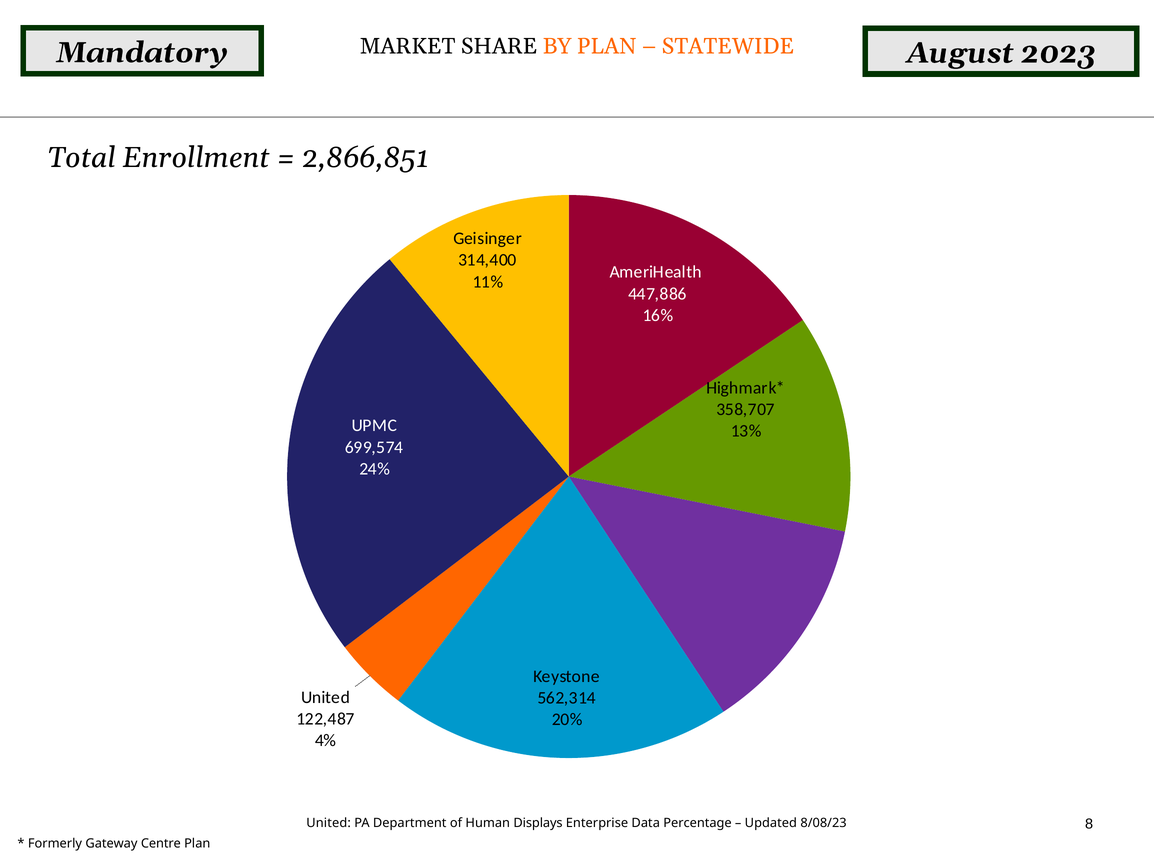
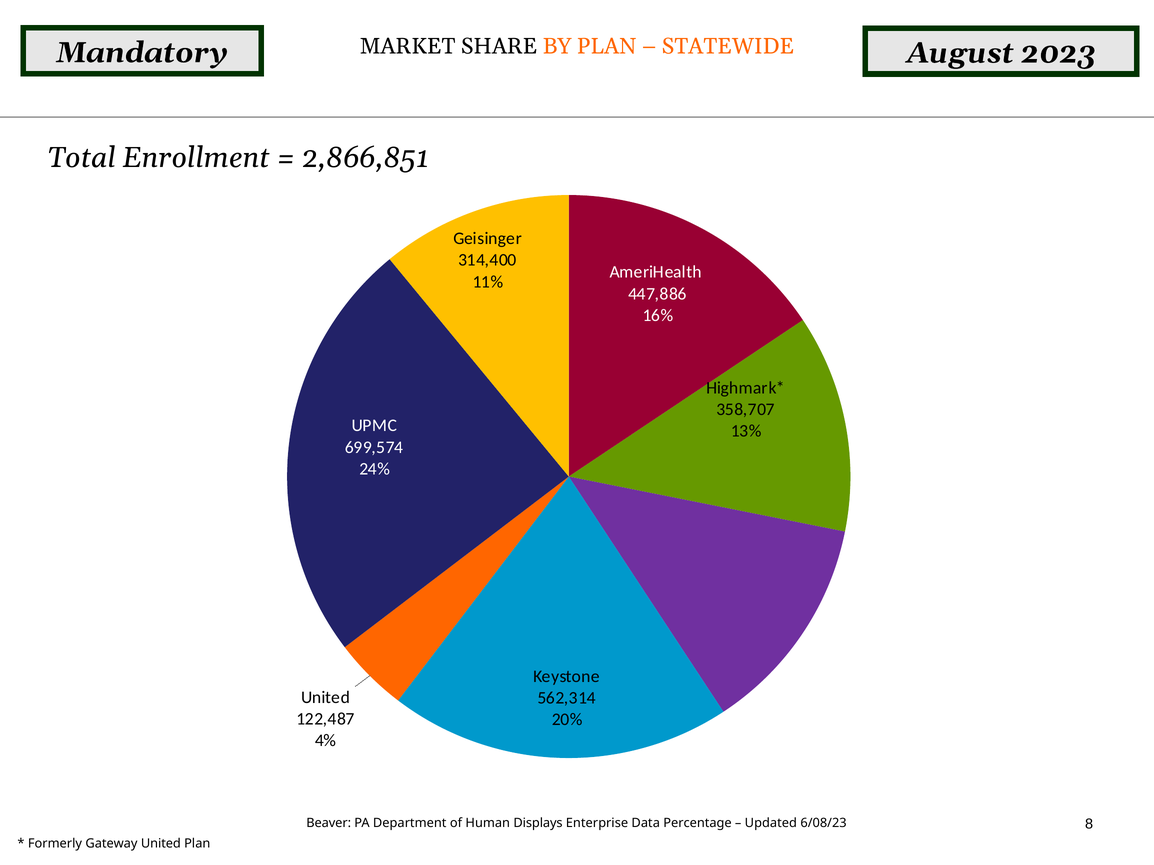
United at (329, 823): United -> Beaver
8/08/23: 8/08/23 -> 6/08/23
Gateway Centre: Centre -> United
